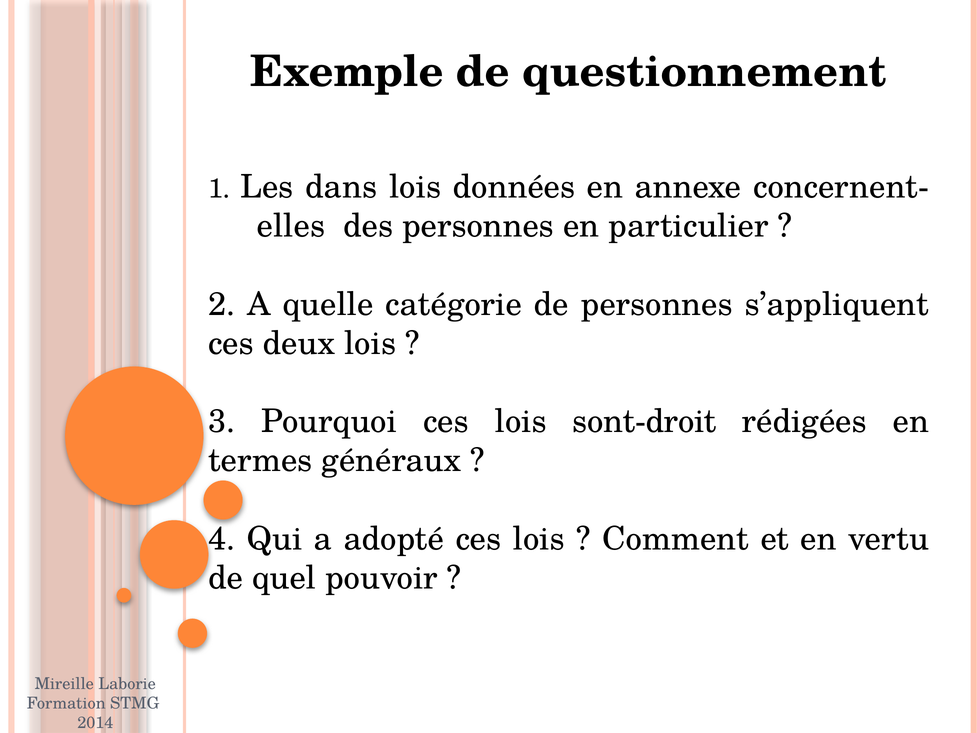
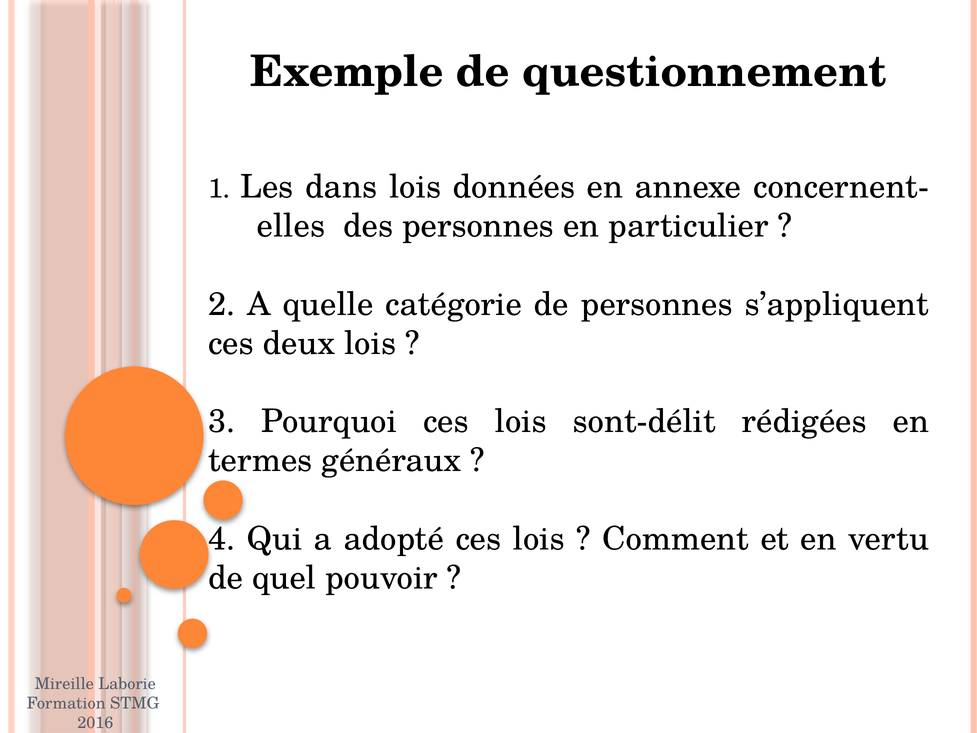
sont-droit: sont-droit -> sont-délit
2014: 2014 -> 2016
